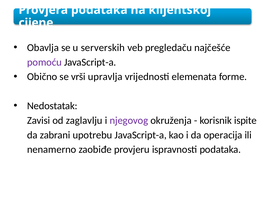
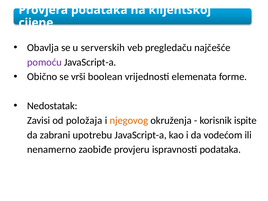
upravlja: upravlja -> boolean
zaglavlju: zaglavlju -> položaja
njegovog colour: purple -> orange
operacija: operacija -> vodećom
